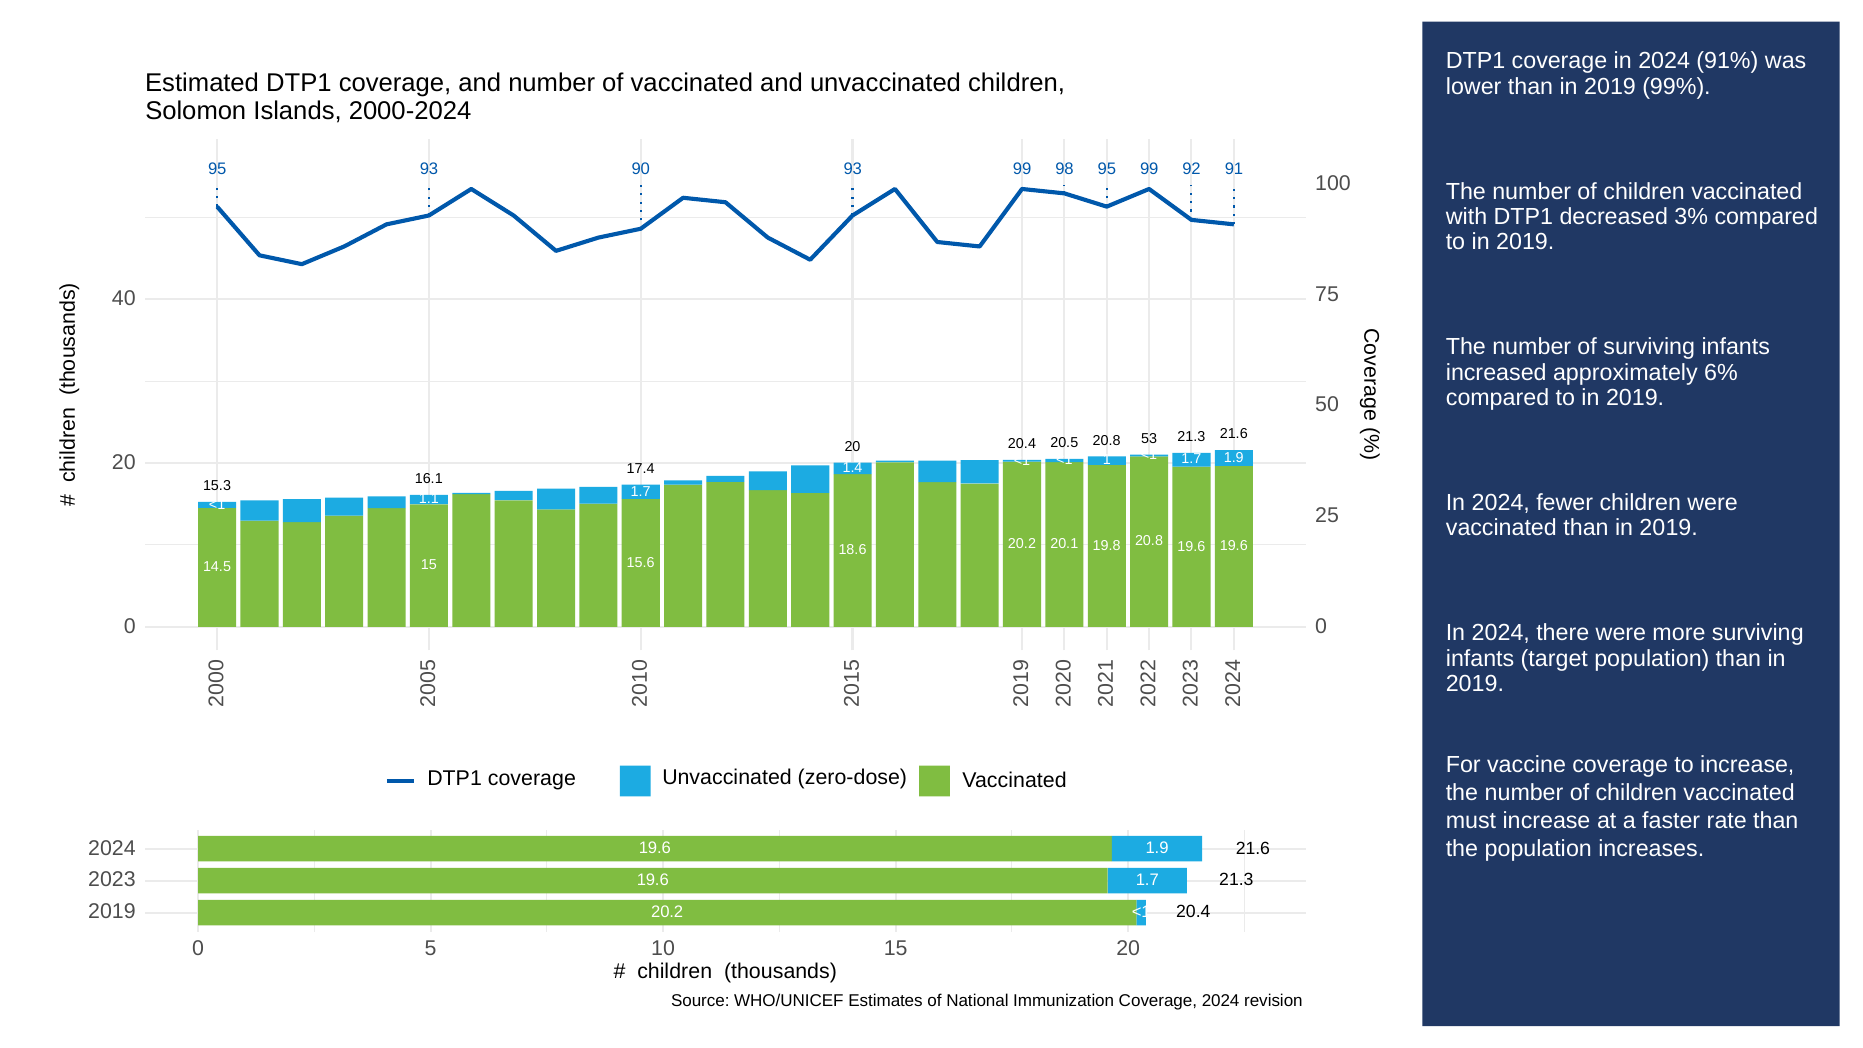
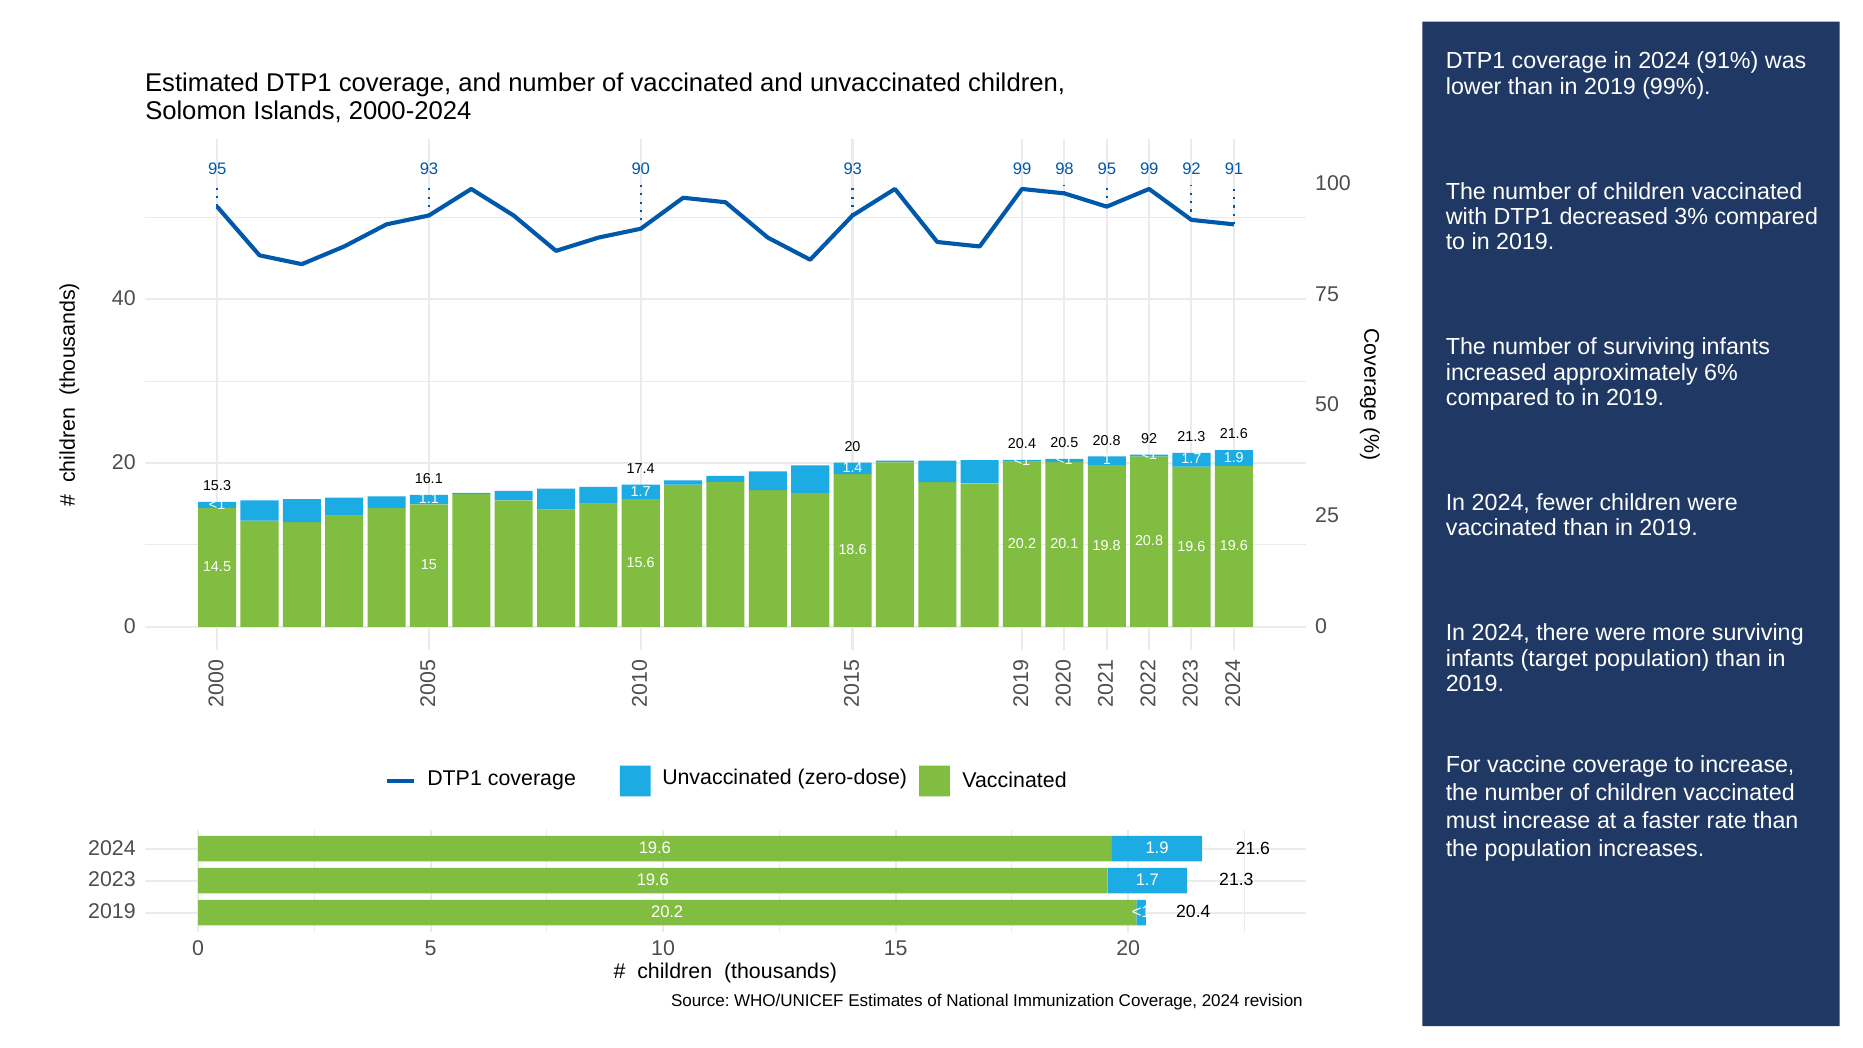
20.8 53: 53 -> 92
